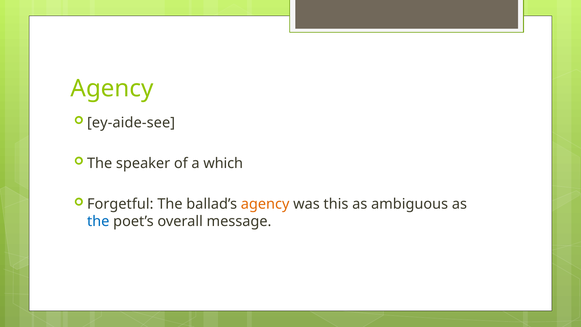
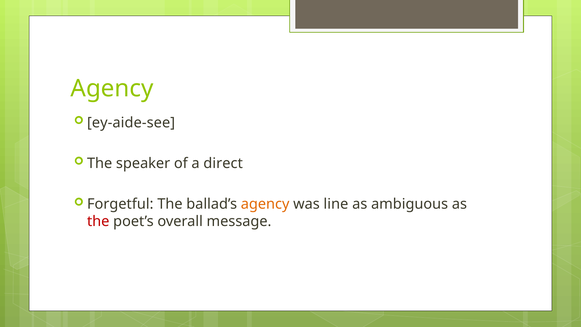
which: which -> direct
this: this -> line
the at (98, 221) colour: blue -> red
